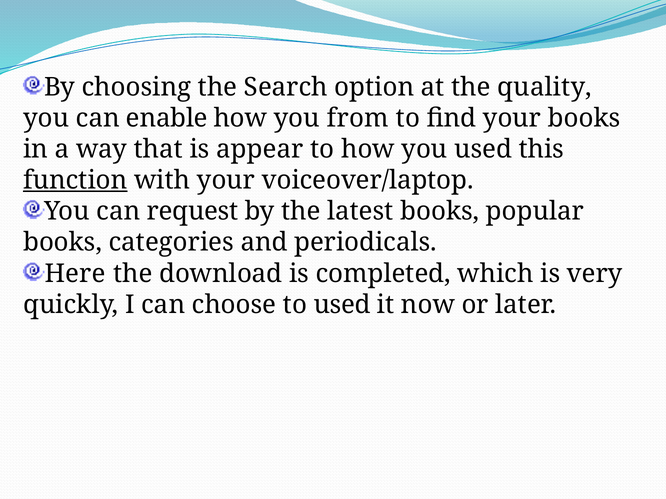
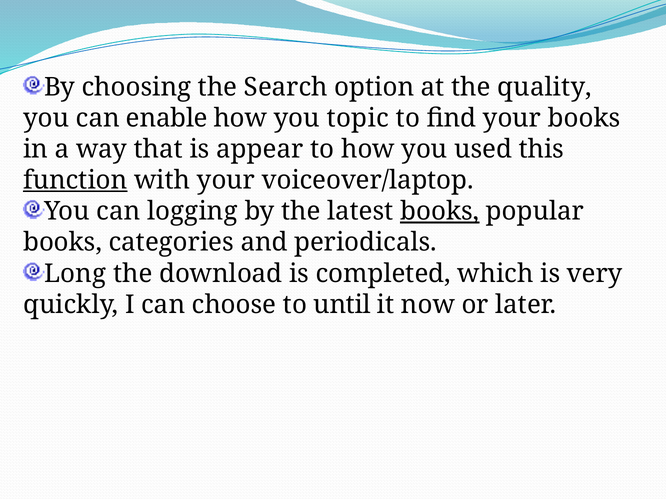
from: from -> topic
request: request -> logging
books at (440, 212) underline: none -> present
Here: Here -> Long
to used: used -> until
